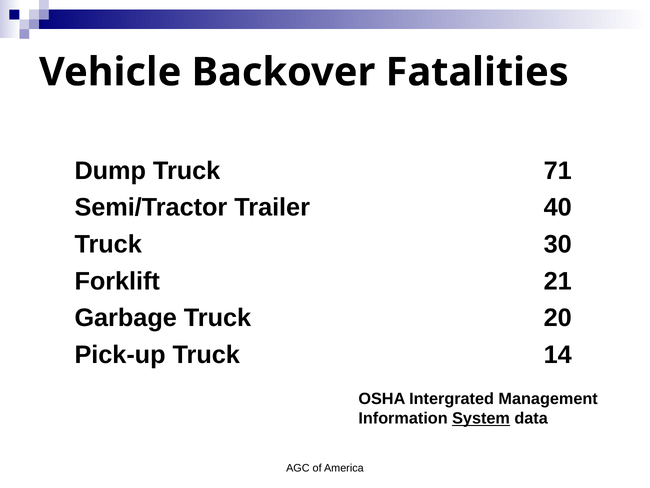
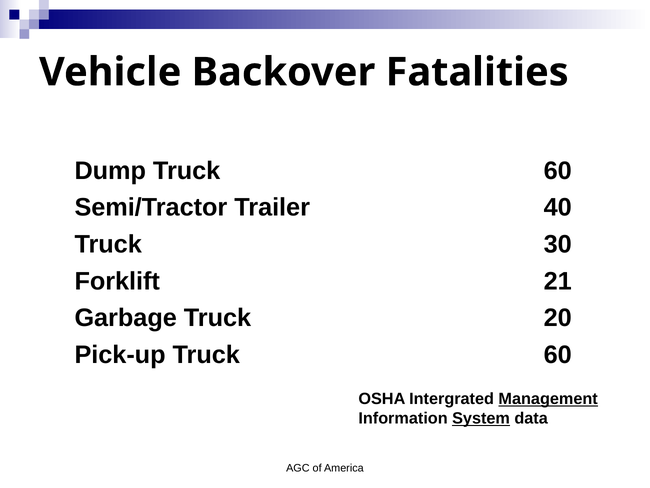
Dump Truck 71: 71 -> 60
Pick-up Truck 14: 14 -> 60
Management underline: none -> present
